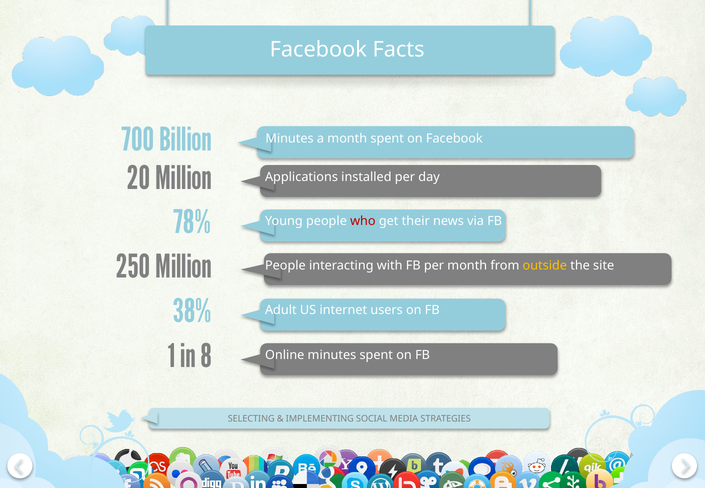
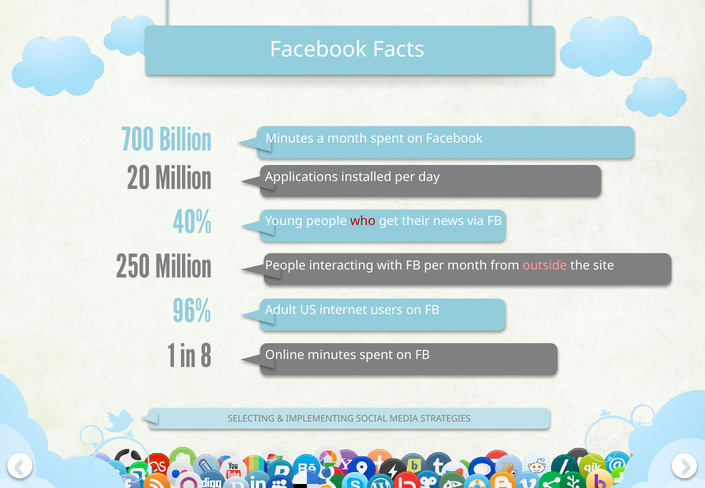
78%: 78% -> 40%
outside colour: yellow -> pink
38%: 38% -> 96%
